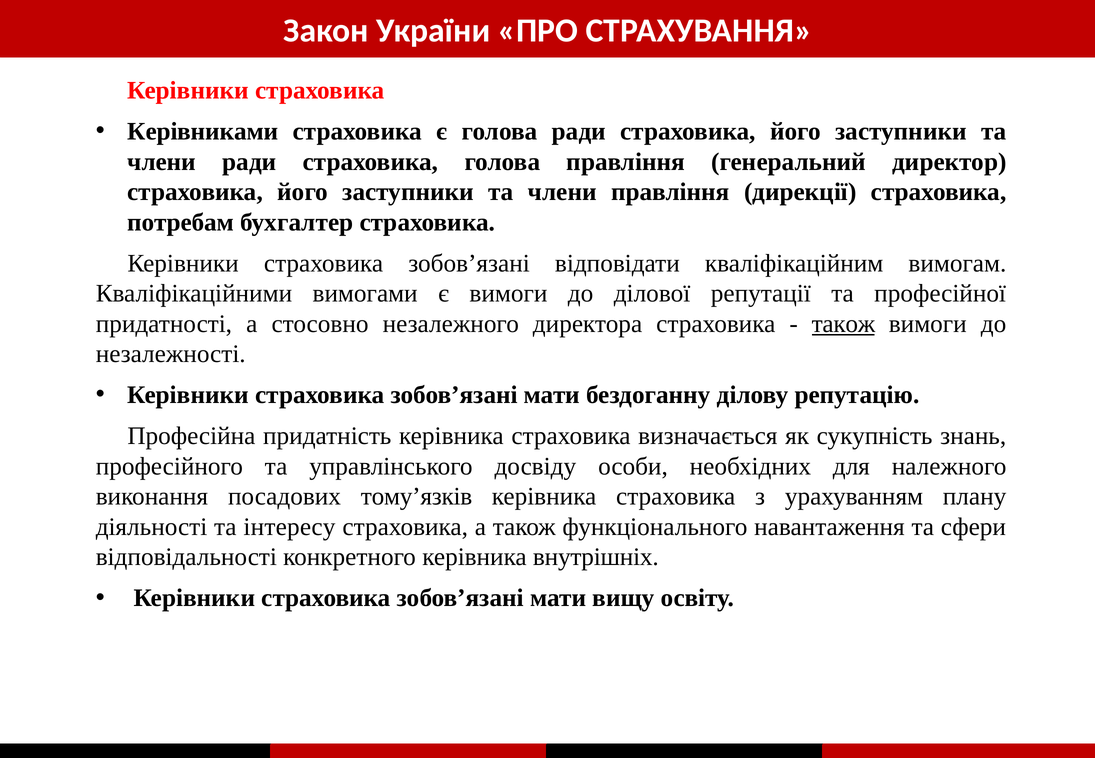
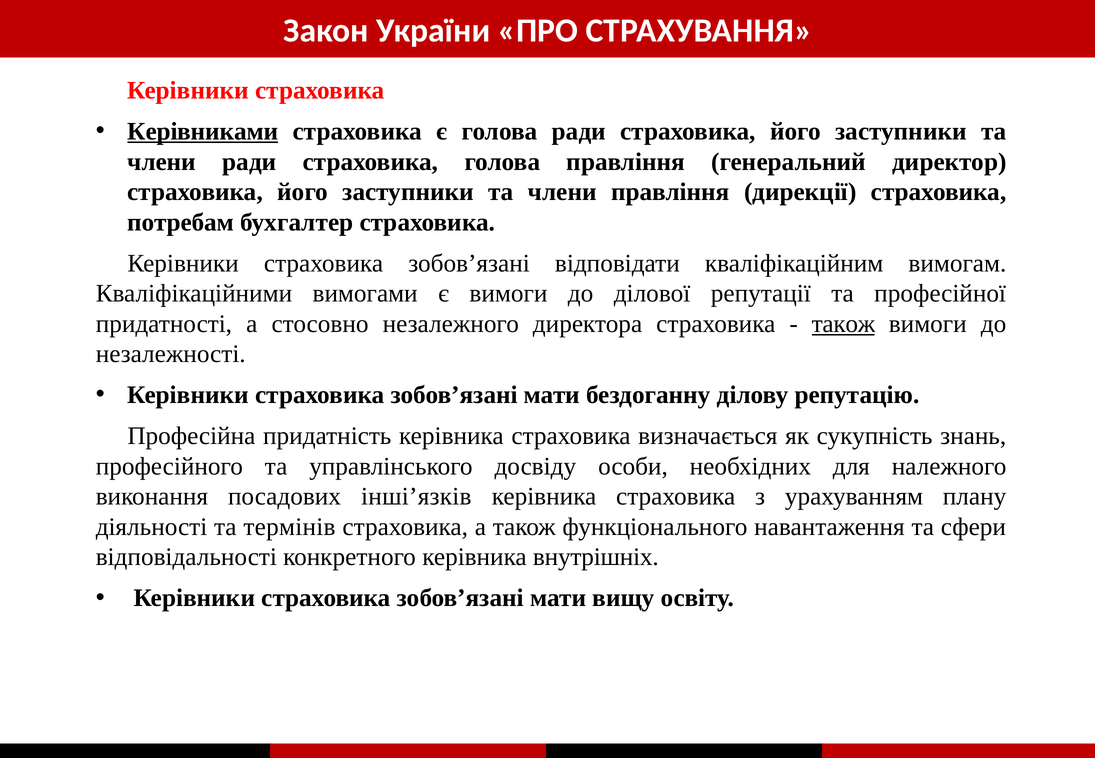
Керівниками underline: none -> present
тому’язків: тому’язків -> інші’язків
інтересу: інтересу -> термінів
